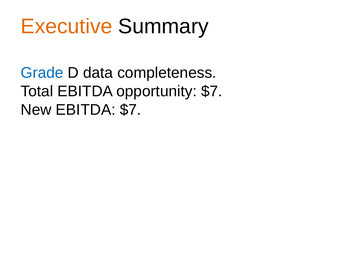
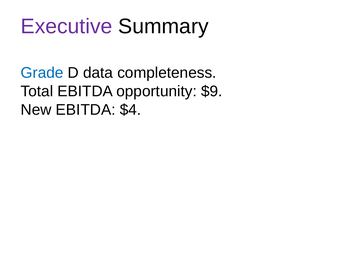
Executive colour: orange -> purple
opportunity $7: $7 -> $9
EBITDA $7: $7 -> $4
